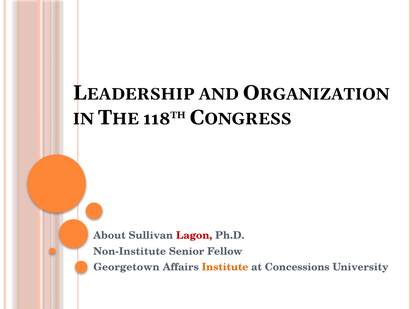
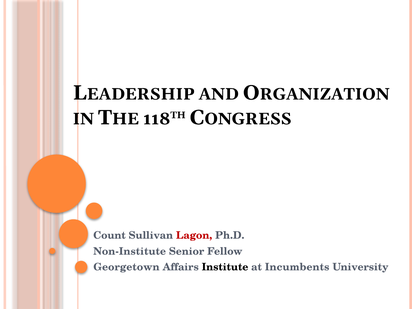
About: About -> Count
Institute colour: orange -> black
Concessions: Concessions -> Incumbents
